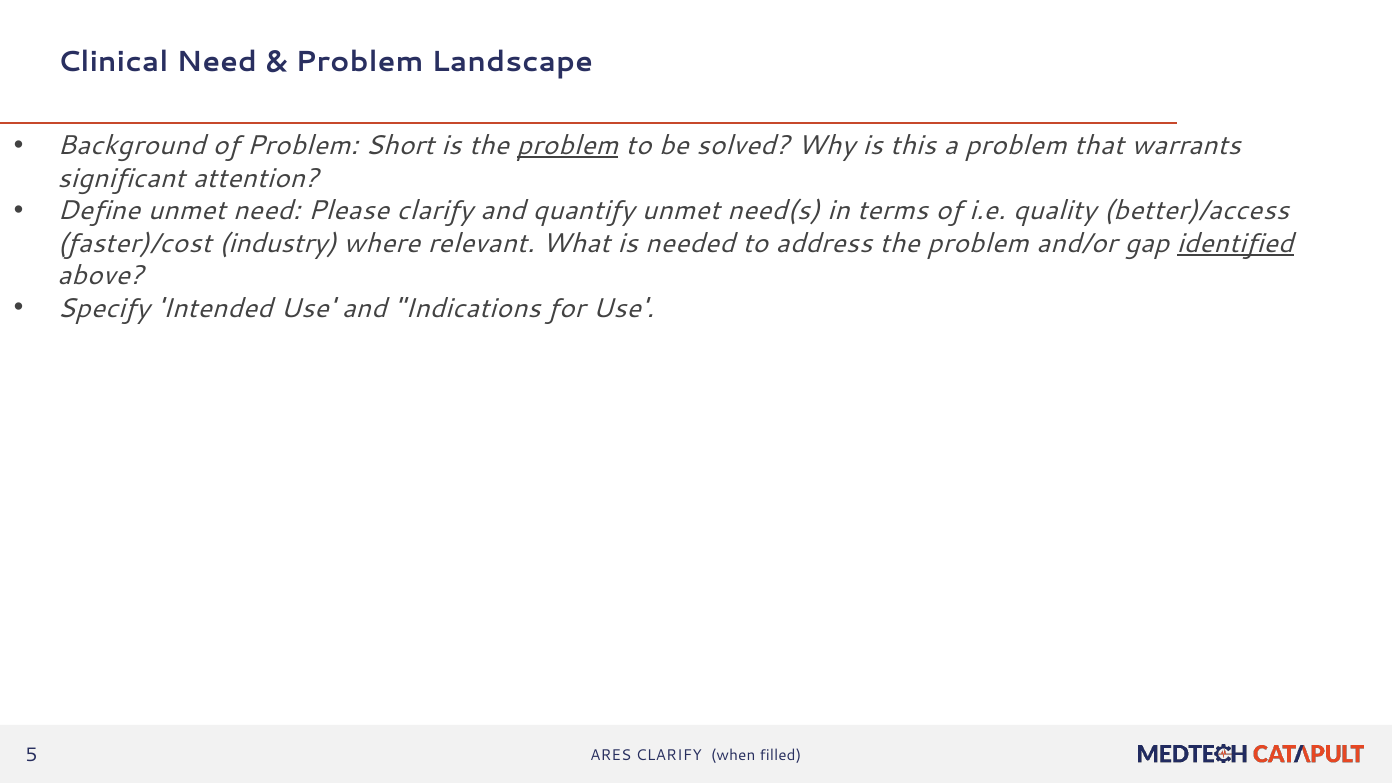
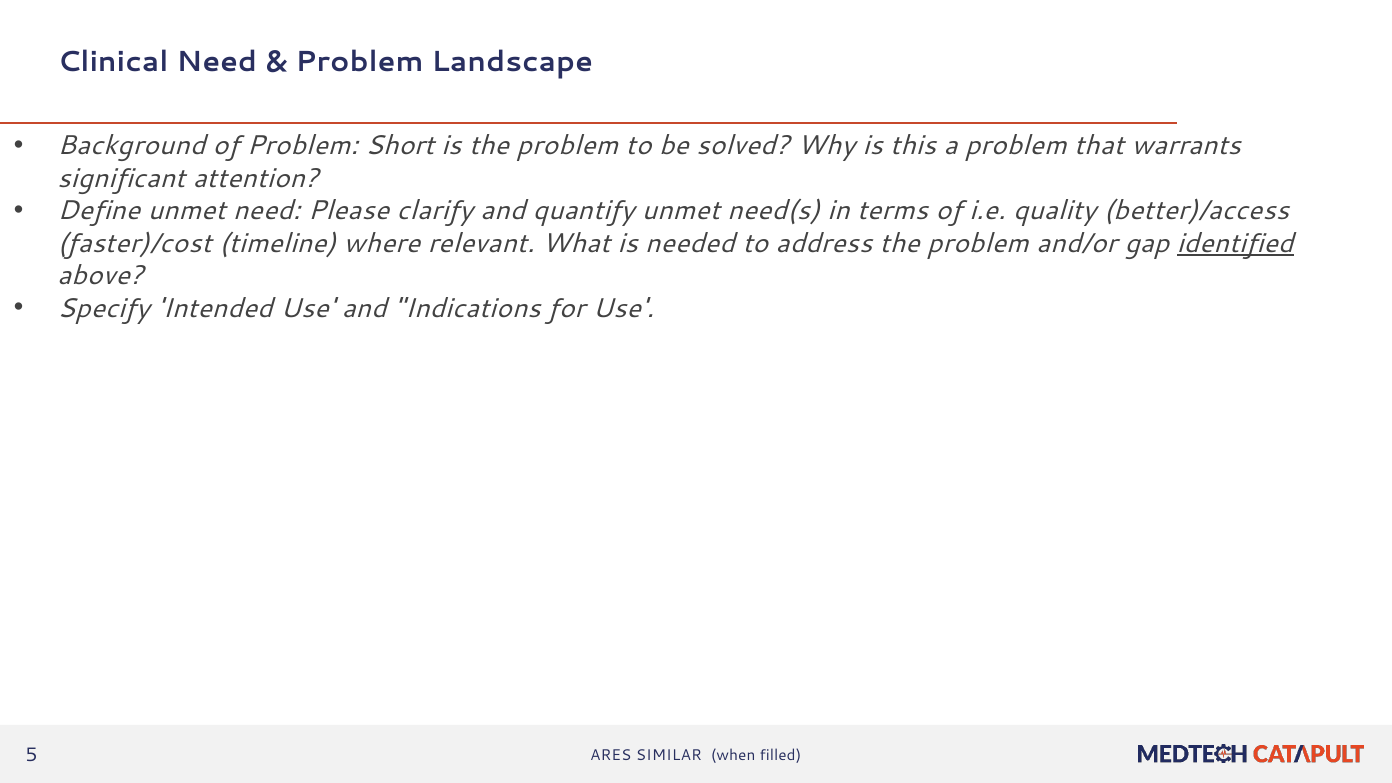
problem at (567, 146) underline: present -> none
industry: industry -> timeline
ARES CLARIFY: CLARIFY -> SIMILAR
